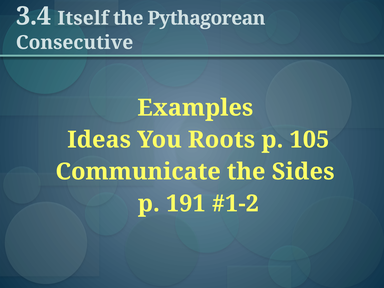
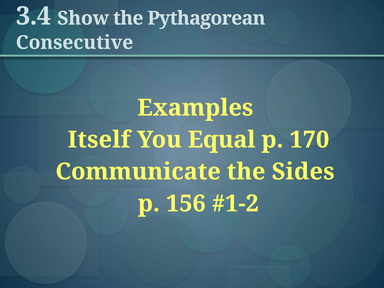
Itself: Itself -> Show
Ideas: Ideas -> Itself
Roots: Roots -> Equal
105: 105 -> 170
191: 191 -> 156
